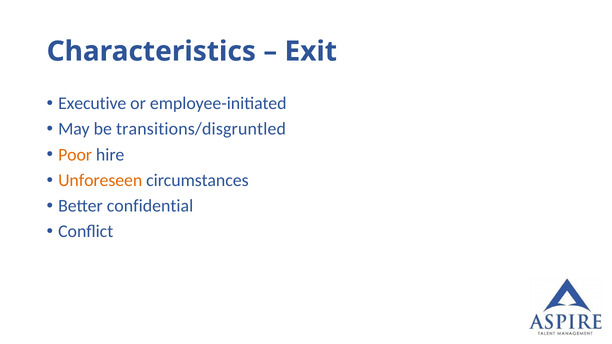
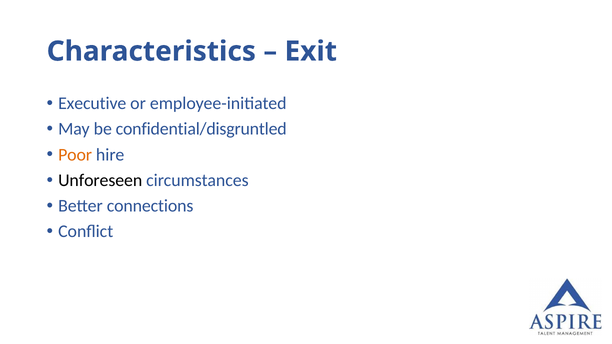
transitions/disgruntled: transitions/disgruntled -> confidential/disgruntled
Unforeseen colour: orange -> black
confidential: confidential -> connections
